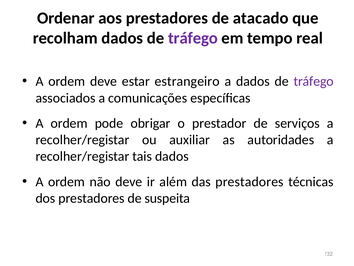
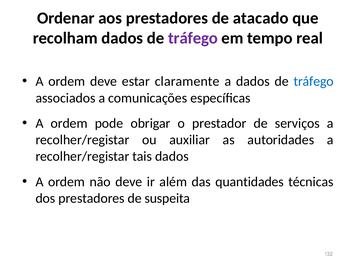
estrangeiro: estrangeiro -> claramente
tráfego at (314, 81) colour: purple -> blue
das prestadores: prestadores -> quantidades
